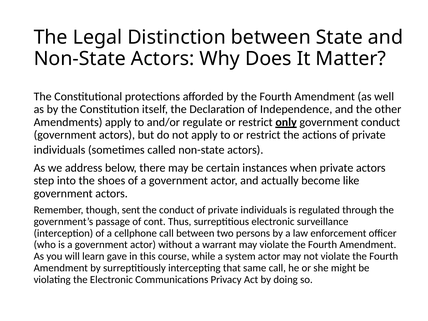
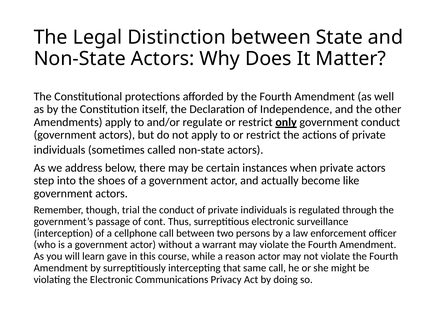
sent: sent -> trial
system: system -> reason
